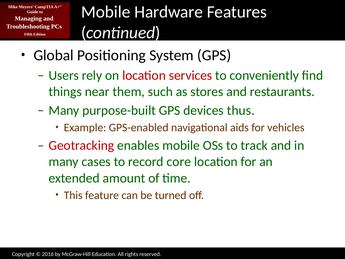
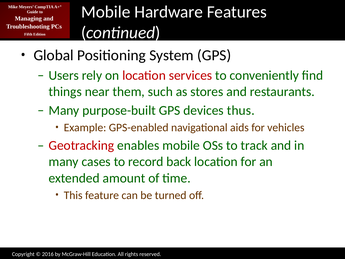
core: core -> back
